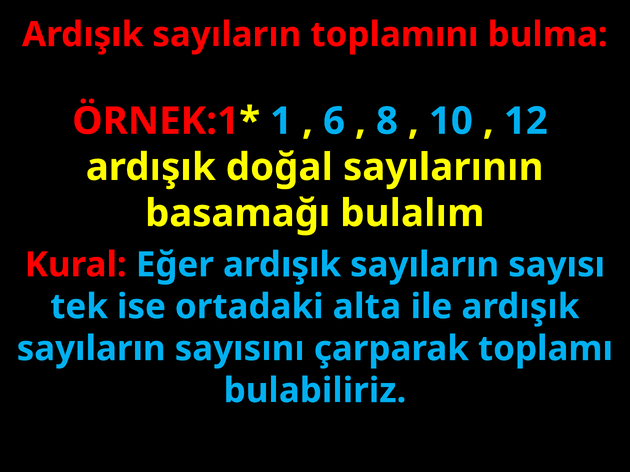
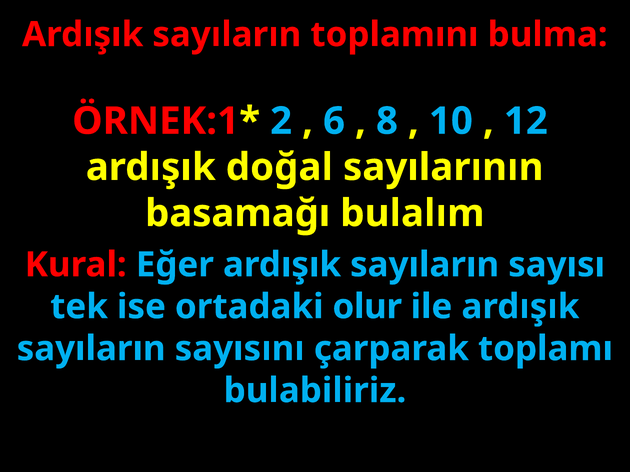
1: 1 -> 2
alta: alta -> olur
